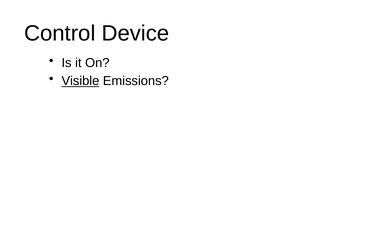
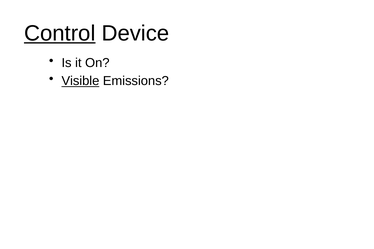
Control underline: none -> present
